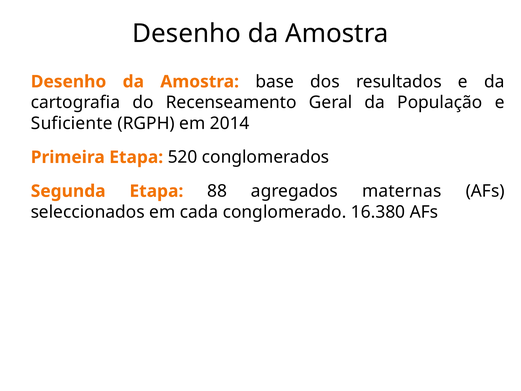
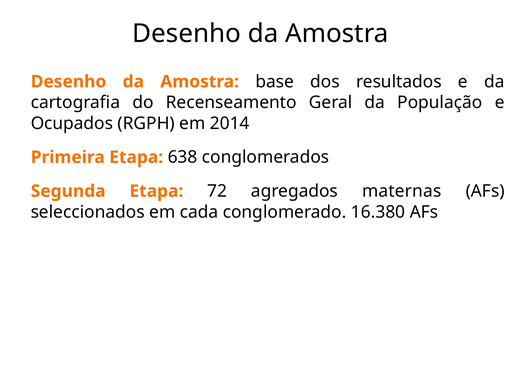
Suficiente: Suficiente -> Ocupados
520: 520 -> 638
88: 88 -> 72
